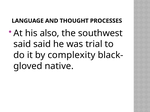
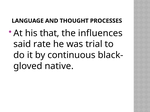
also: also -> that
southwest: southwest -> influences
said said: said -> rate
complexity: complexity -> continuous
